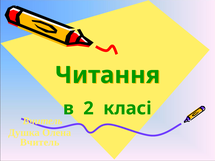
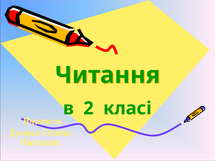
Вчитель at (40, 143): Вчитель -> Читання
